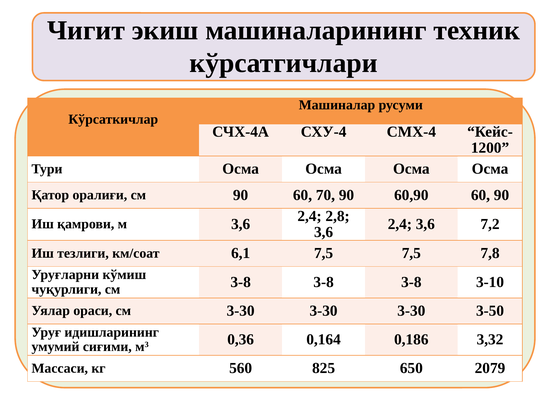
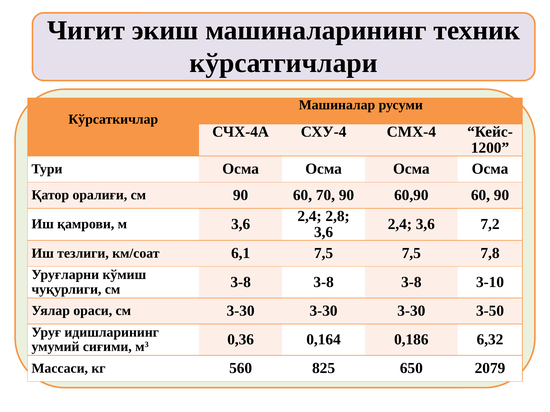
3,32: 3,32 -> 6,32
